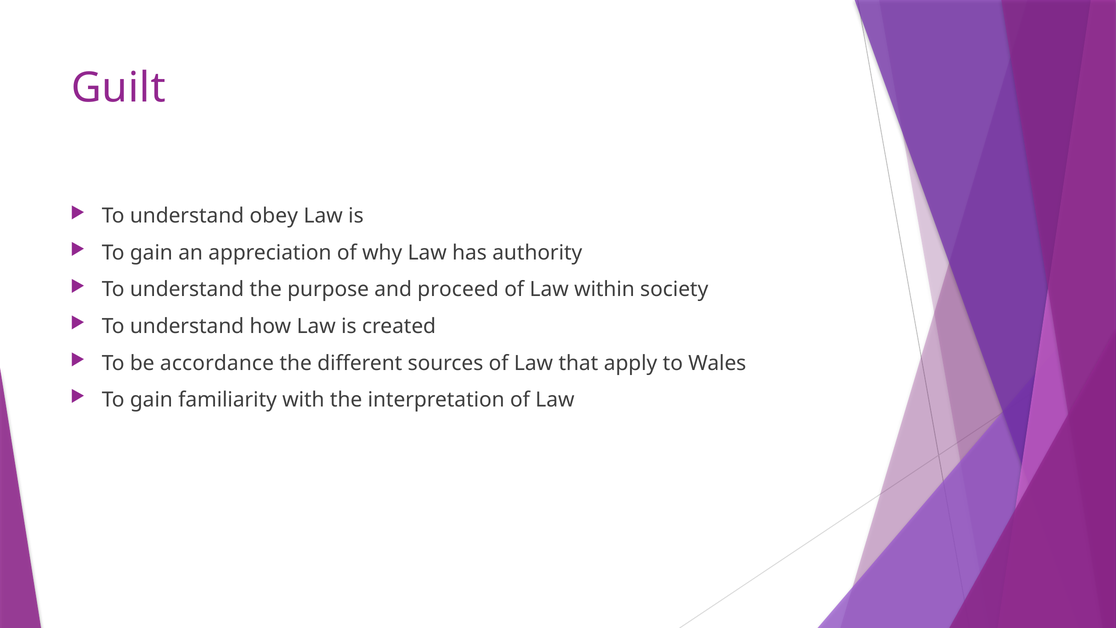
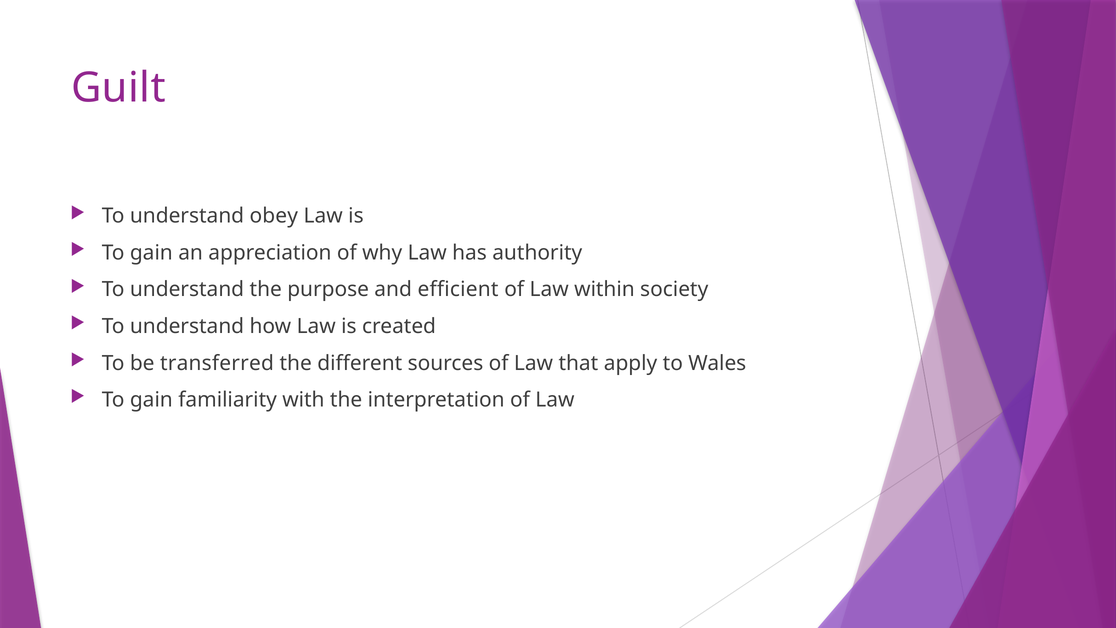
proceed: proceed -> efficient
accordance: accordance -> transferred
